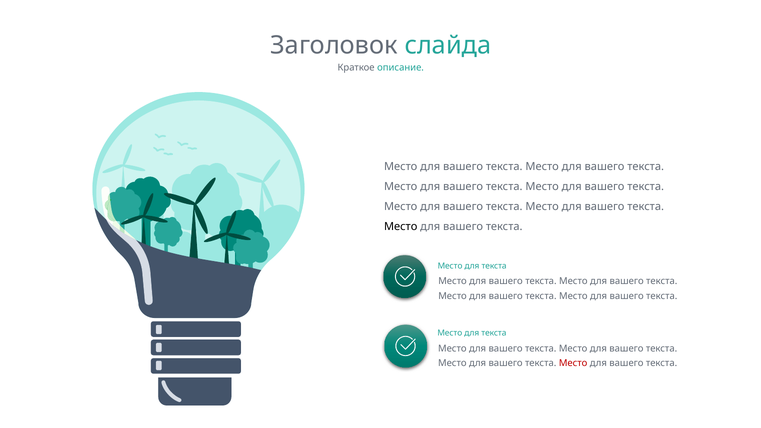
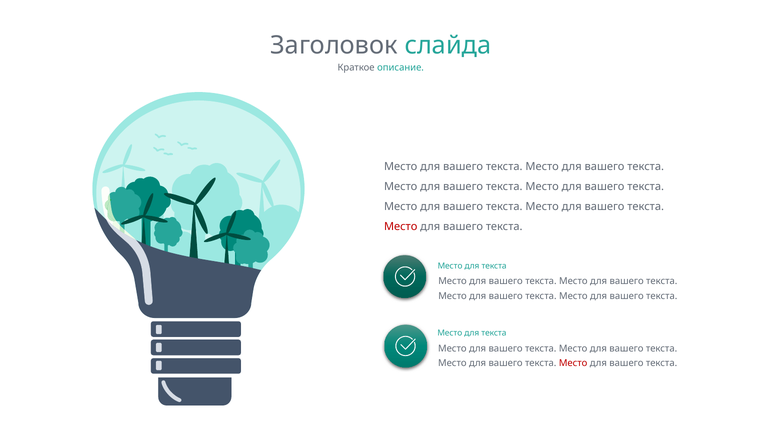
Место at (401, 227) colour: black -> red
